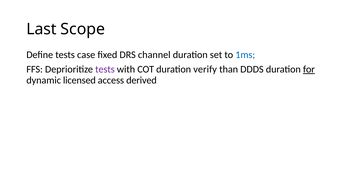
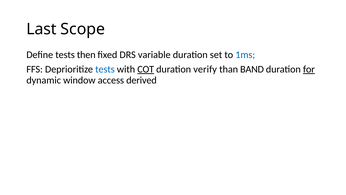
case: case -> then
channel: channel -> variable
tests at (105, 69) colour: purple -> blue
COT underline: none -> present
DDDS: DDDS -> BAND
licensed: licensed -> window
